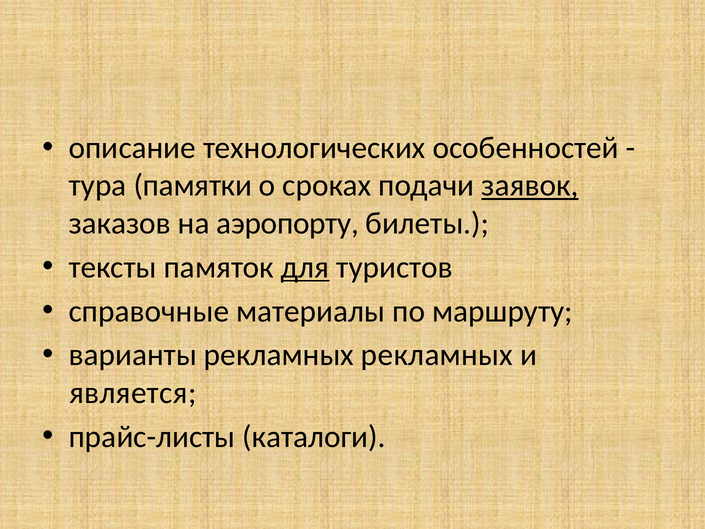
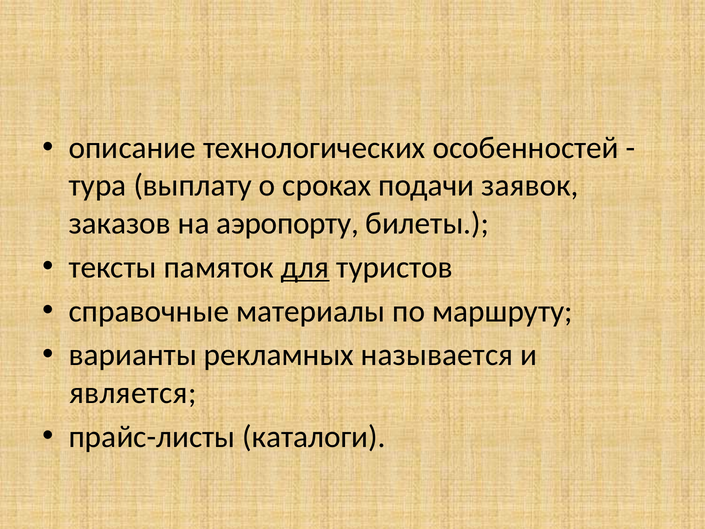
памятки: памятки -> выплату
заявок underline: present -> none
рекламных рекламных: рекламных -> называется
